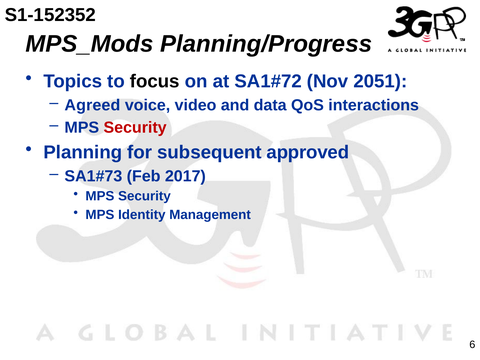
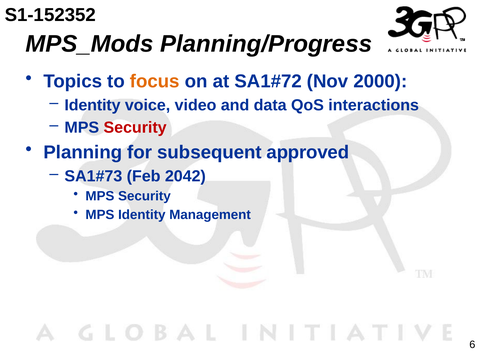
focus colour: black -> orange
2051: 2051 -> 2000
Agreed at (92, 105): Agreed -> Identity
2017: 2017 -> 2042
